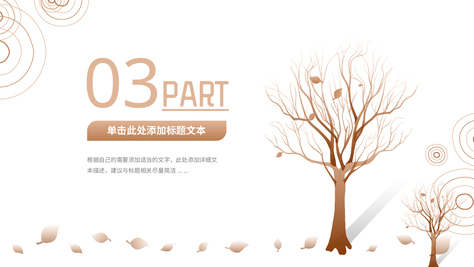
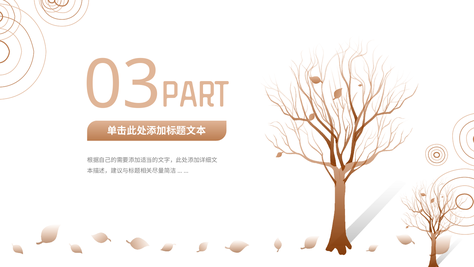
PART underline: present -> none
